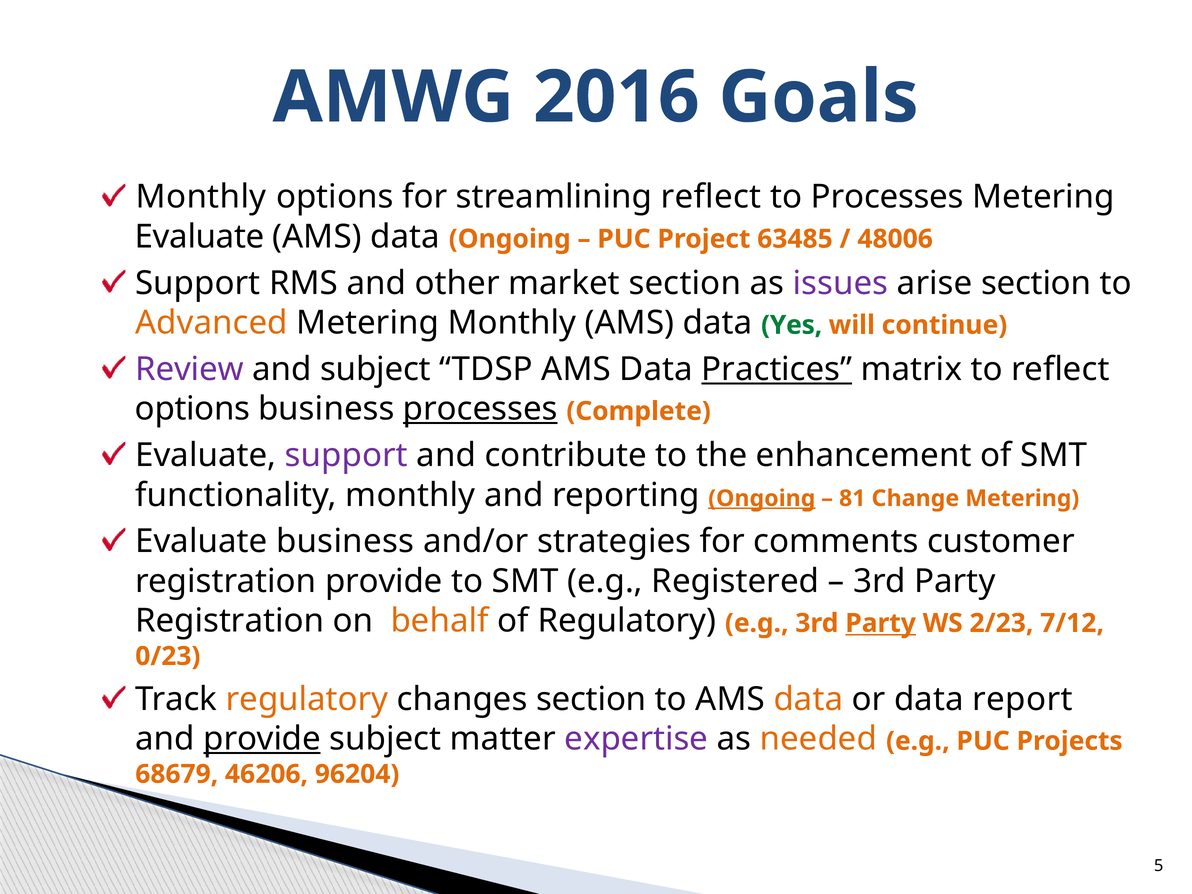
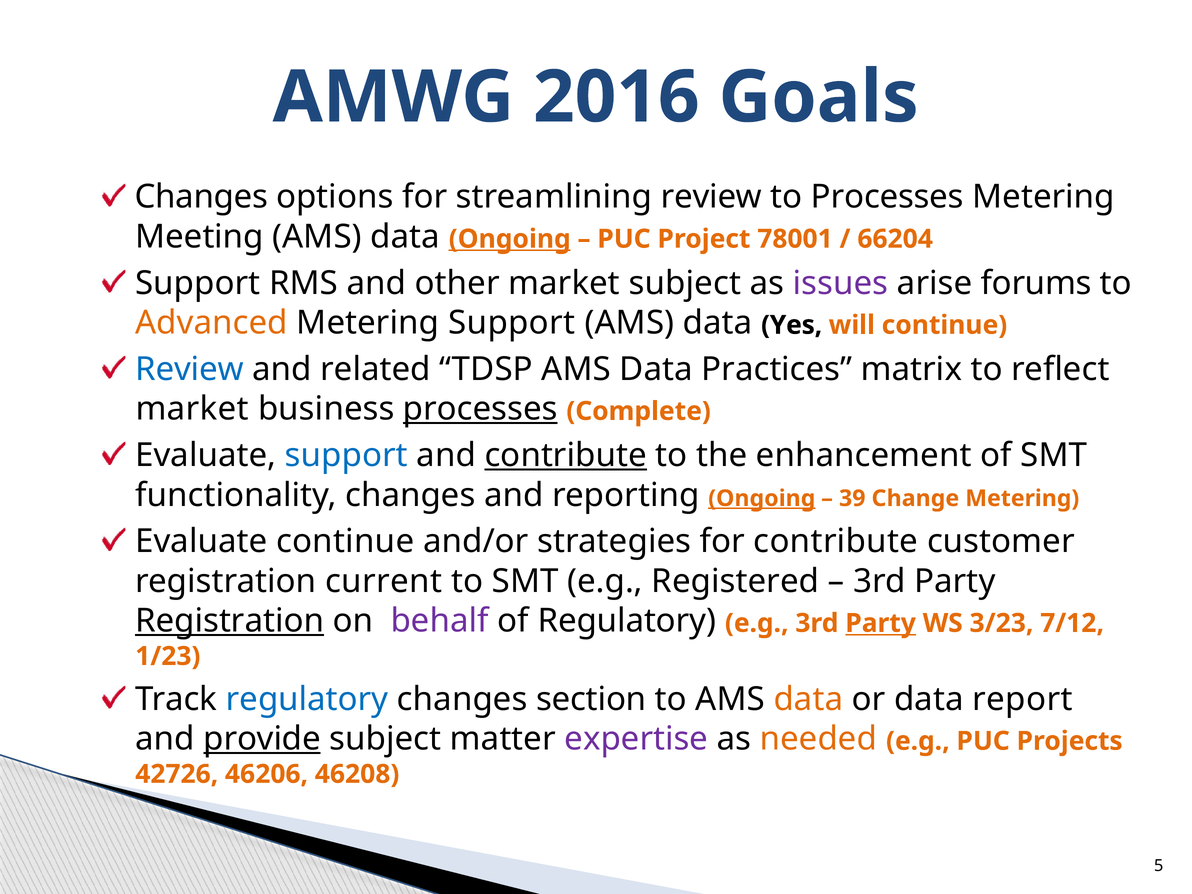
Monthly at (201, 197): Monthly -> Changes
streamlining reflect: reflect -> review
Evaluate at (200, 237): Evaluate -> Meeting
Ongoing at (510, 239) underline: none -> present
63485: 63485 -> 78001
48006: 48006 -> 66204
market section: section -> subject
arise section: section -> forums
Metering Monthly: Monthly -> Support
Yes colour: green -> black
Review at (189, 369) colour: purple -> blue
and subject: subject -> related
Practices underline: present -> none
options at (193, 409): options -> market
support at (346, 455) colour: purple -> blue
contribute at (566, 455) underline: none -> present
functionality monthly: monthly -> changes
81: 81 -> 39
Evaluate business: business -> continue
for comments: comments -> contribute
registration provide: provide -> current
Registration at (230, 621) underline: none -> present
behalf colour: orange -> purple
2/23: 2/23 -> 3/23
0/23: 0/23 -> 1/23
regulatory at (307, 699) colour: orange -> blue
68679: 68679 -> 42726
96204: 96204 -> 46208
